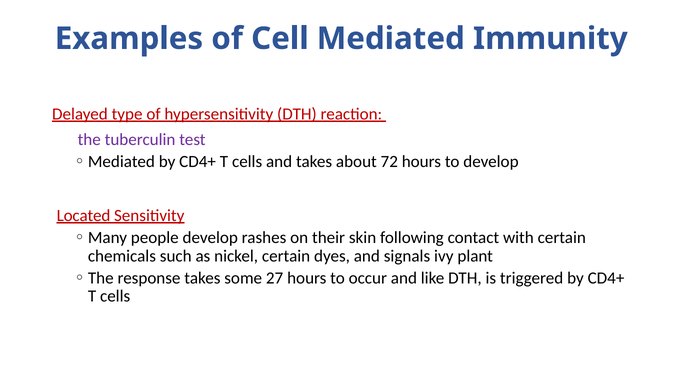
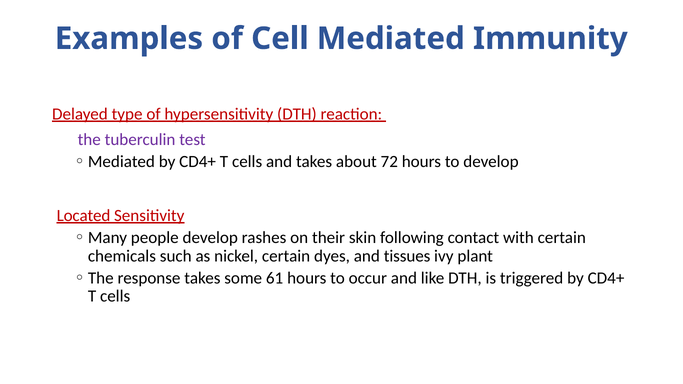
signals: signals -> tissues
27: 27 -> 61
